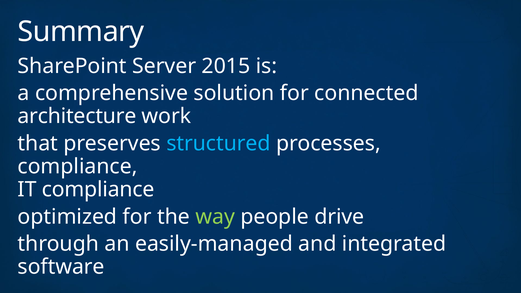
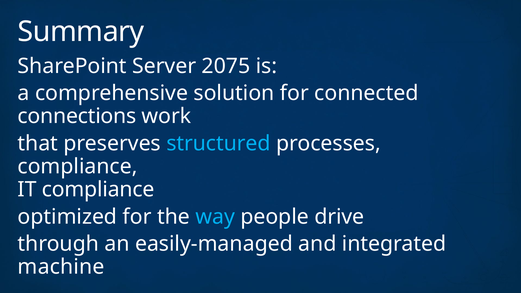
2015: 2015 -> 2075
architecture: architecture -> connections
way colour: light green -> light blue
software: software -> machine
